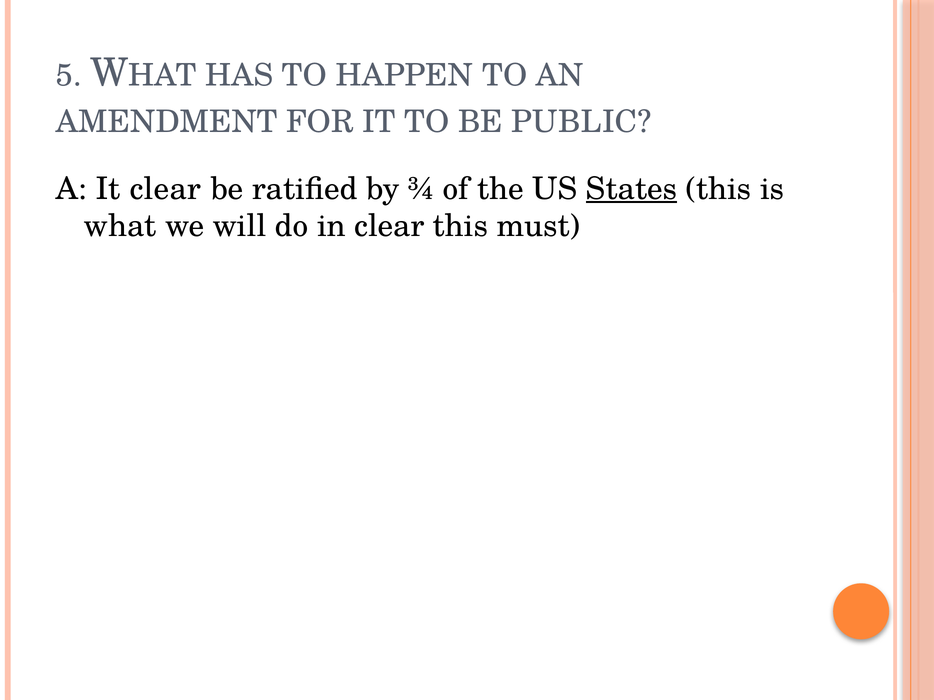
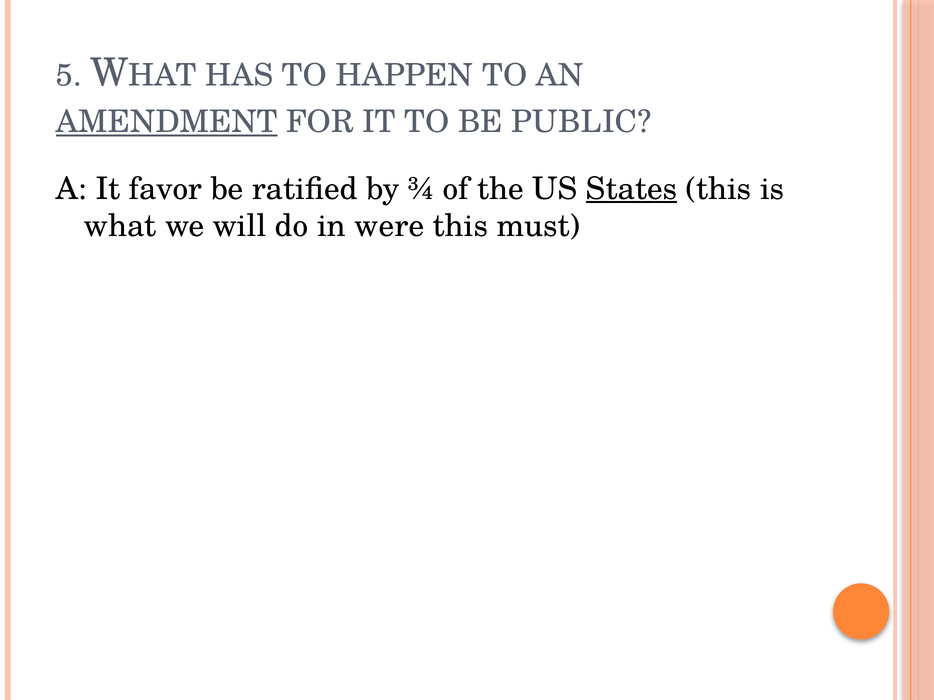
AMENDMENT underline: none -> present
It clear: clear -> favor
in clear: clear -> were
